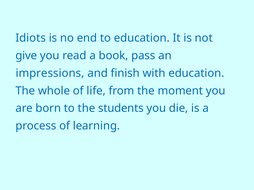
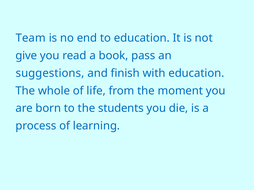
Idiots: Idiots -> Team
impressions: impressions -> suggestions
